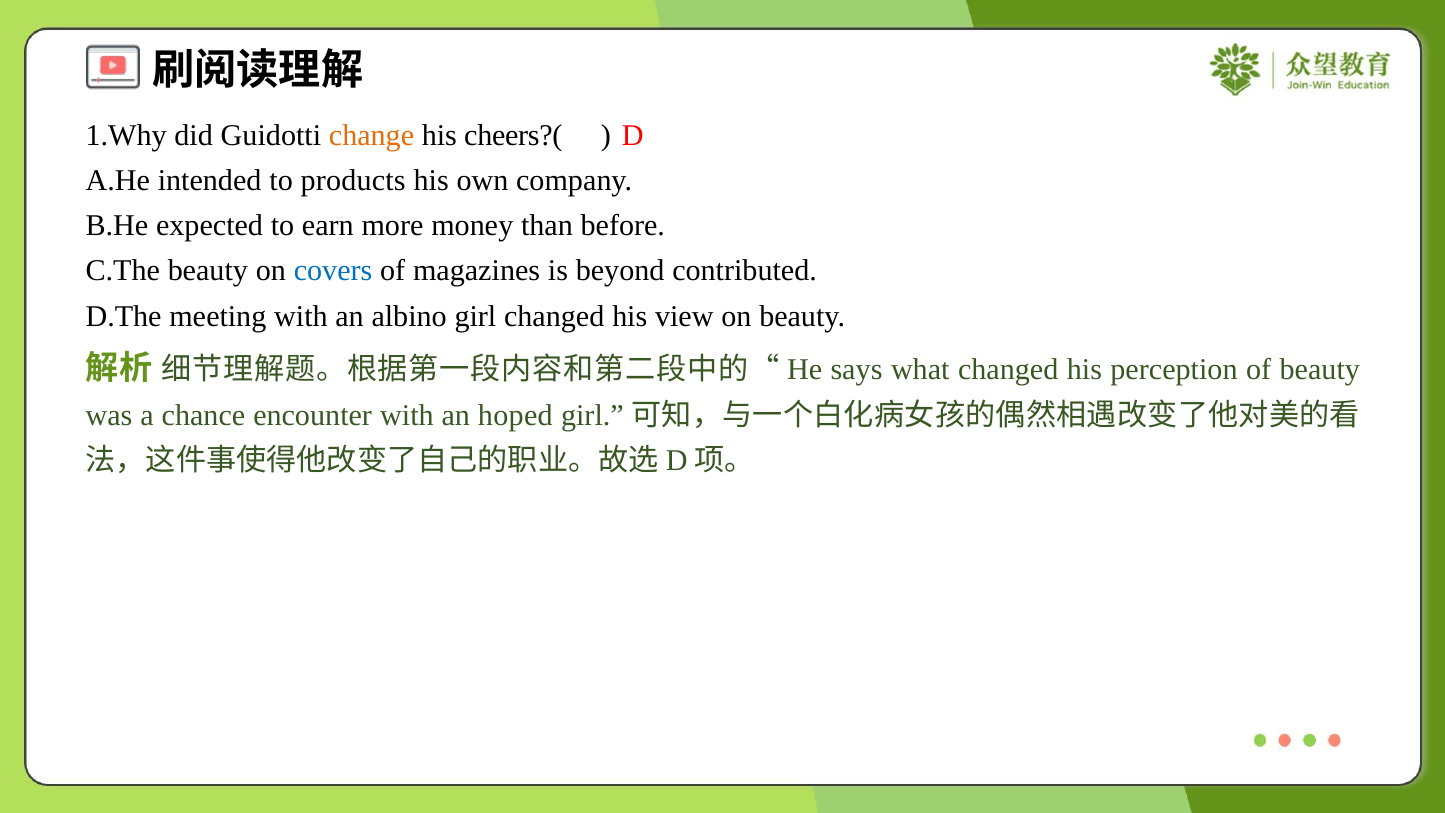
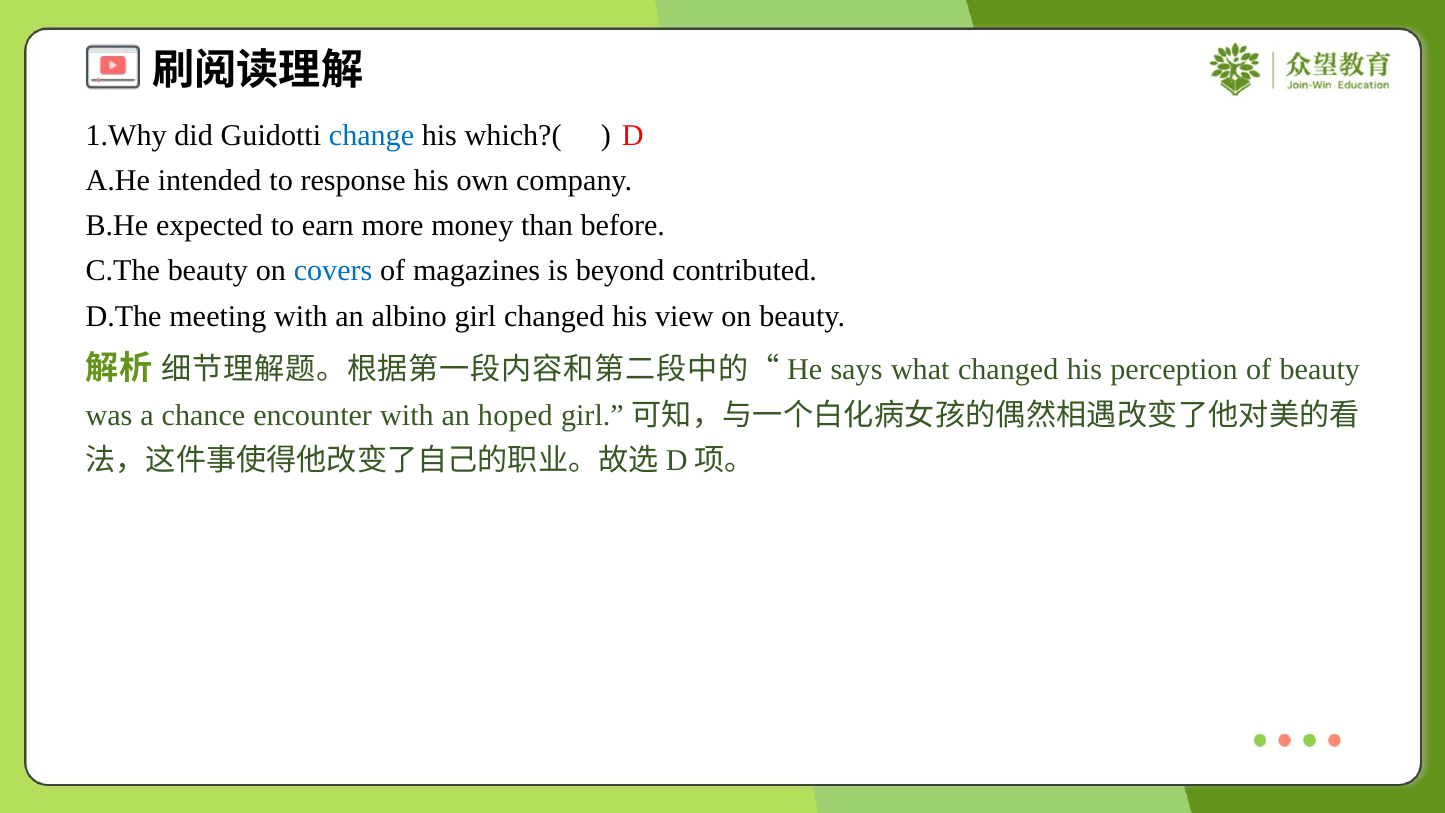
change colour: orange -> blue
cheers?(: cheers?( -> which?(
products: products -> response
